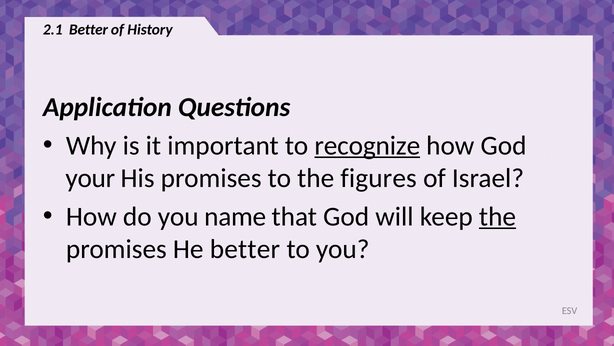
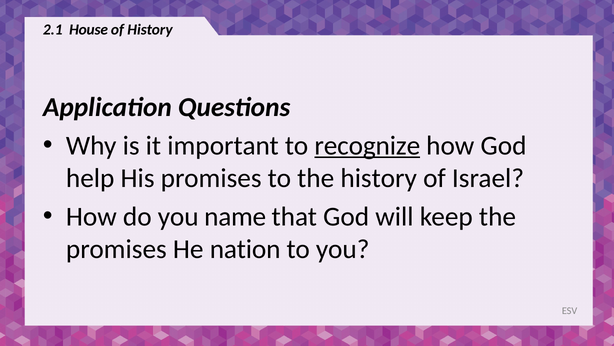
2.1 Better: Better -> House
your: your -> help
the figures: figures -> history
the at (498, 217) underline: present -> none
He better: better -> nation
